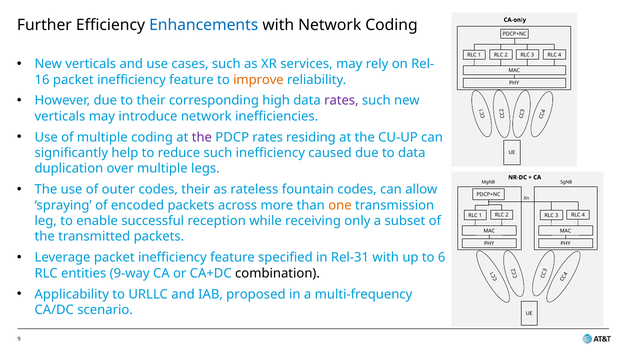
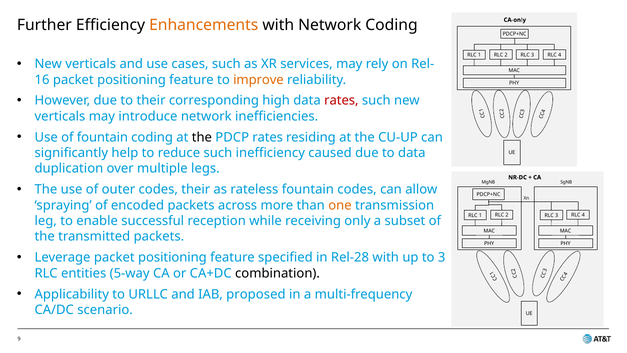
Enhancements colour: blue -> orange
inefficiency at (131, 80): inefficiency -> positioning
rates at (341, 101) colour: purple -> red
of multiple: multiple -> fountain
the at (202, 137) colour: purple -> black
Leverage packet inefficiency: inefficiency -> positioning
Rel-31: Rel-31 -> Rel-28
to 6: 6 -> 3
9-way: 9-way -> 5-way
